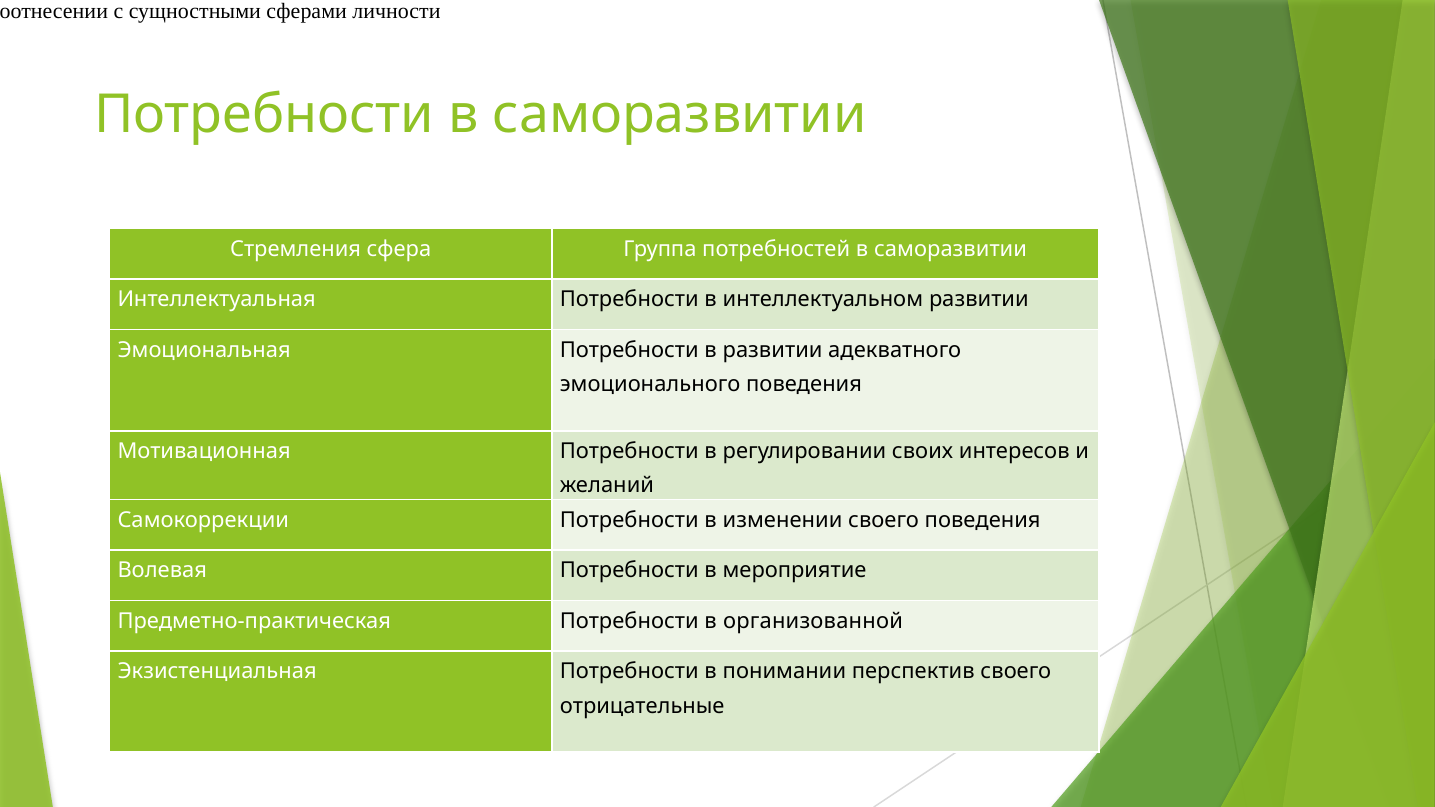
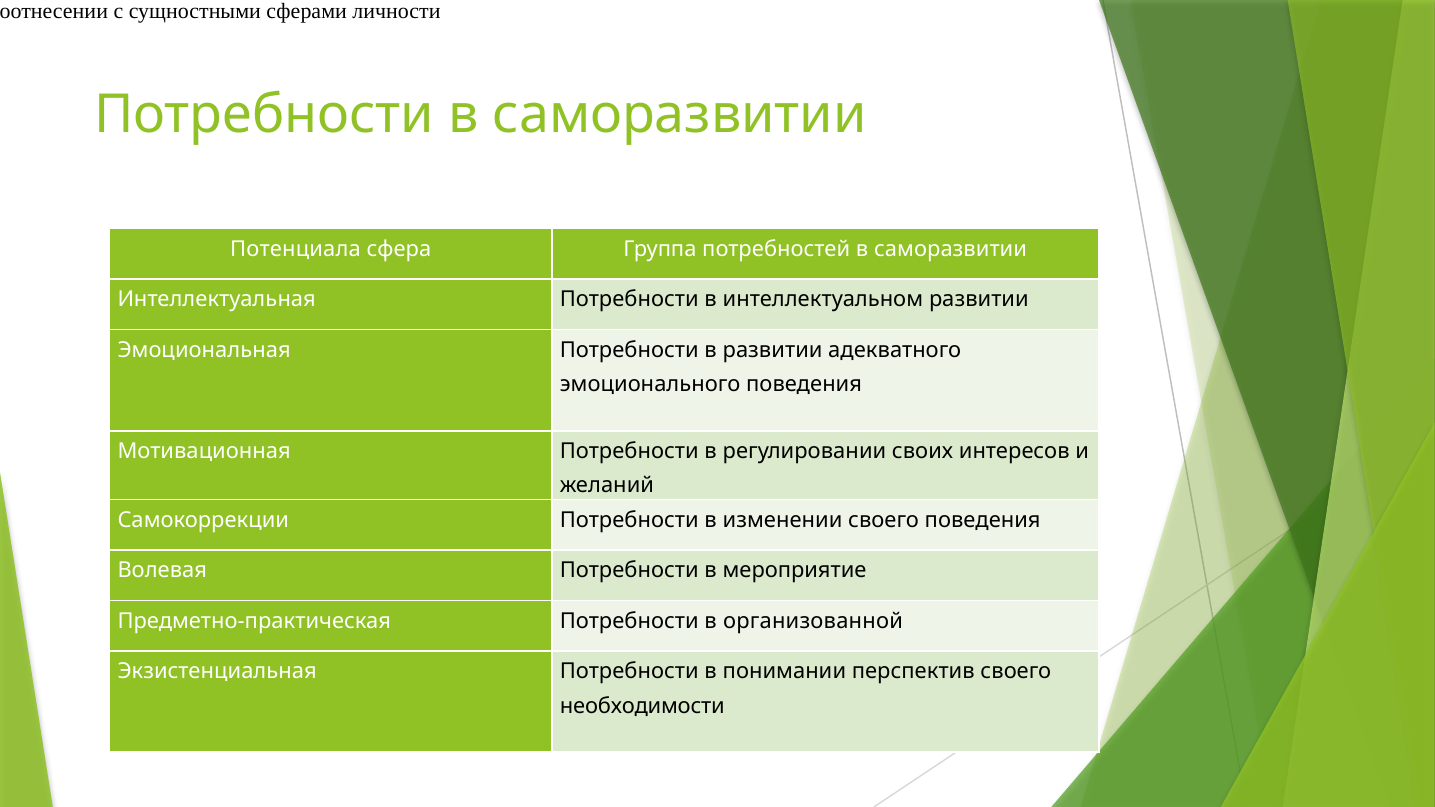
Стремления: Стремления -> Потенциала
отрицательные: отрицательные -> необходимости
